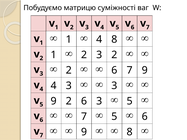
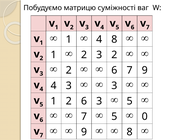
9 at (54, 101): 9 -> 1
6 at (145, 117): 6 -> 0
